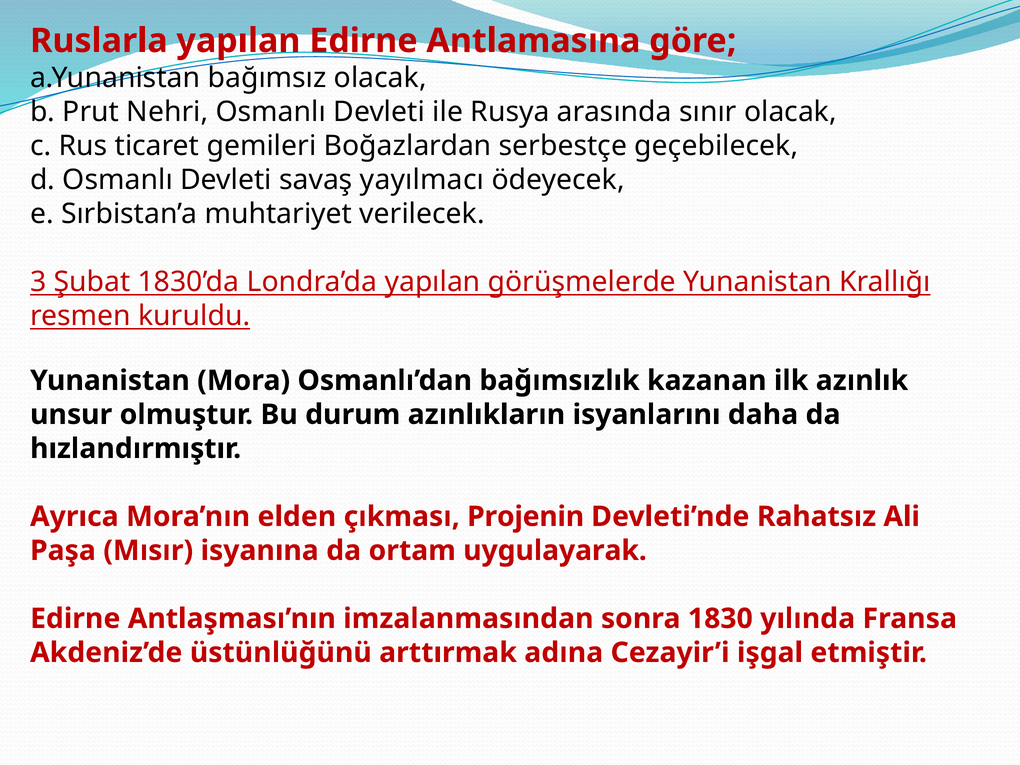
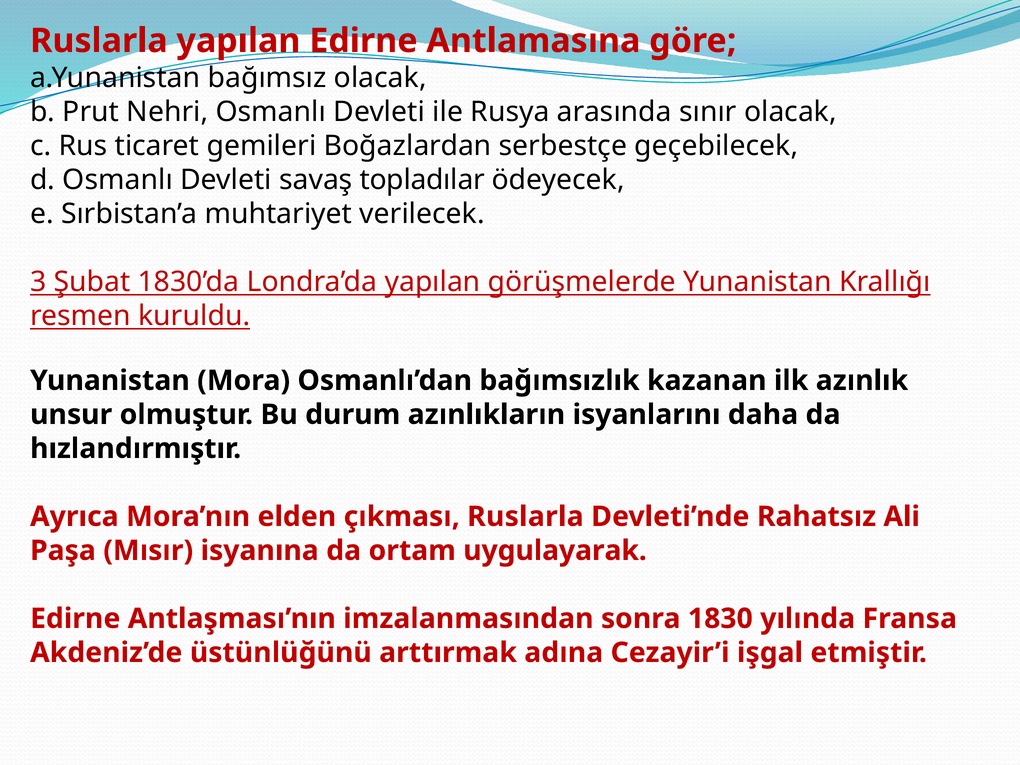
yayılmacı: yayılmacı -> topladılar
çıkması Projenin: Projenin -> Ruslarla
